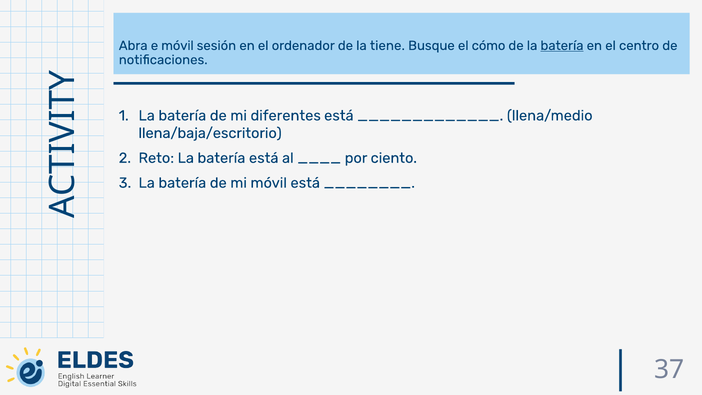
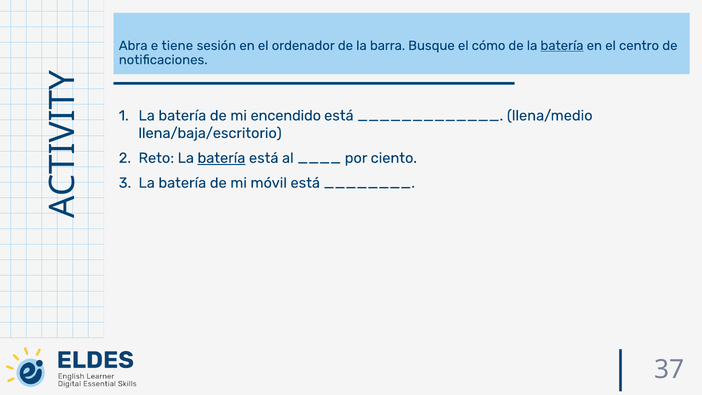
e móvil: móvil -> tiene
tiene: tiene -> barra
diferentes: diferentes -> encendido
batería at (221, 158) underline: none -> present
